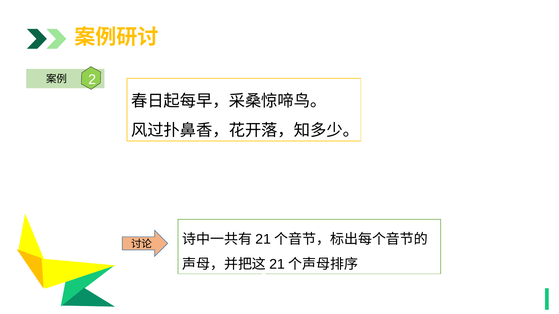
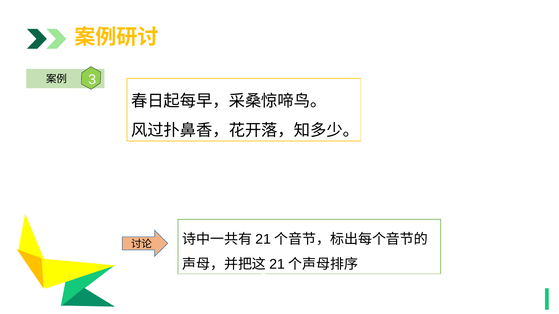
2: 2 -> 3
